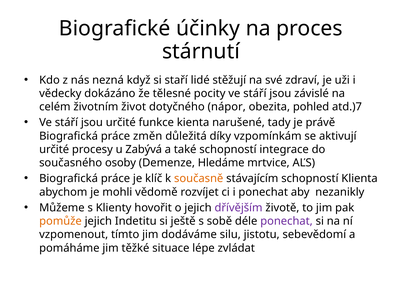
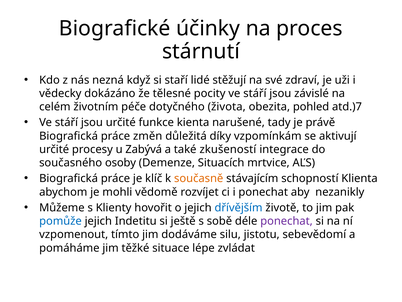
život: život -> péče
nápor: nápor -> života
také schopností: schopností -> zkušeností
Hledáme: Hledáme -> Situacích
dřívějším colour: purple -> blue
pomůže colour: orange -> blue
